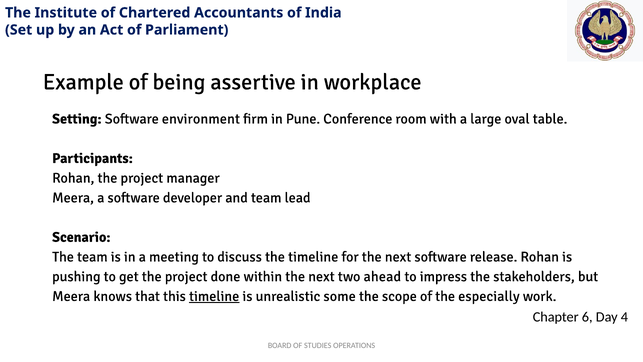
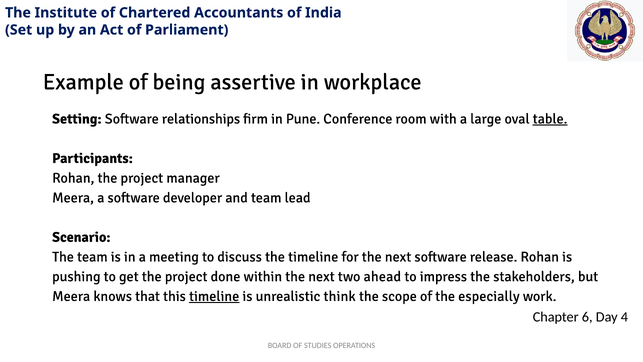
environment: environment -> relationships
table underline: none -> present
some: some -> think
